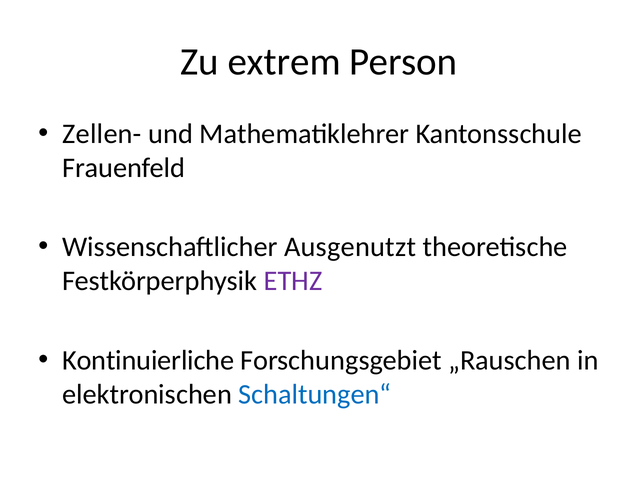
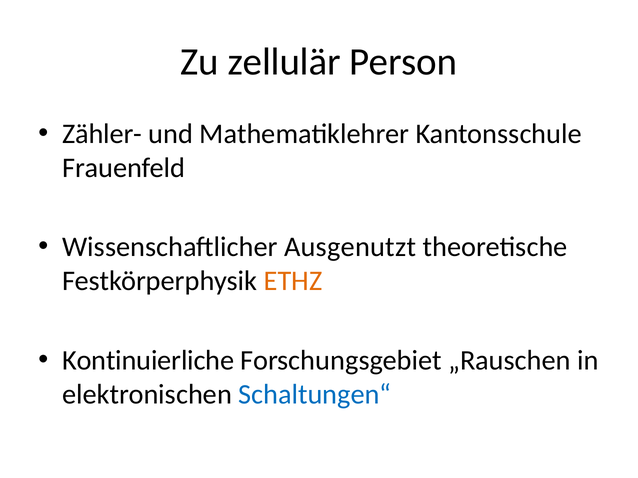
extrem: extrem -> zellulär
Zellen-: Zellen- -> Zähler-
ETHZ colour: purple -> orange
